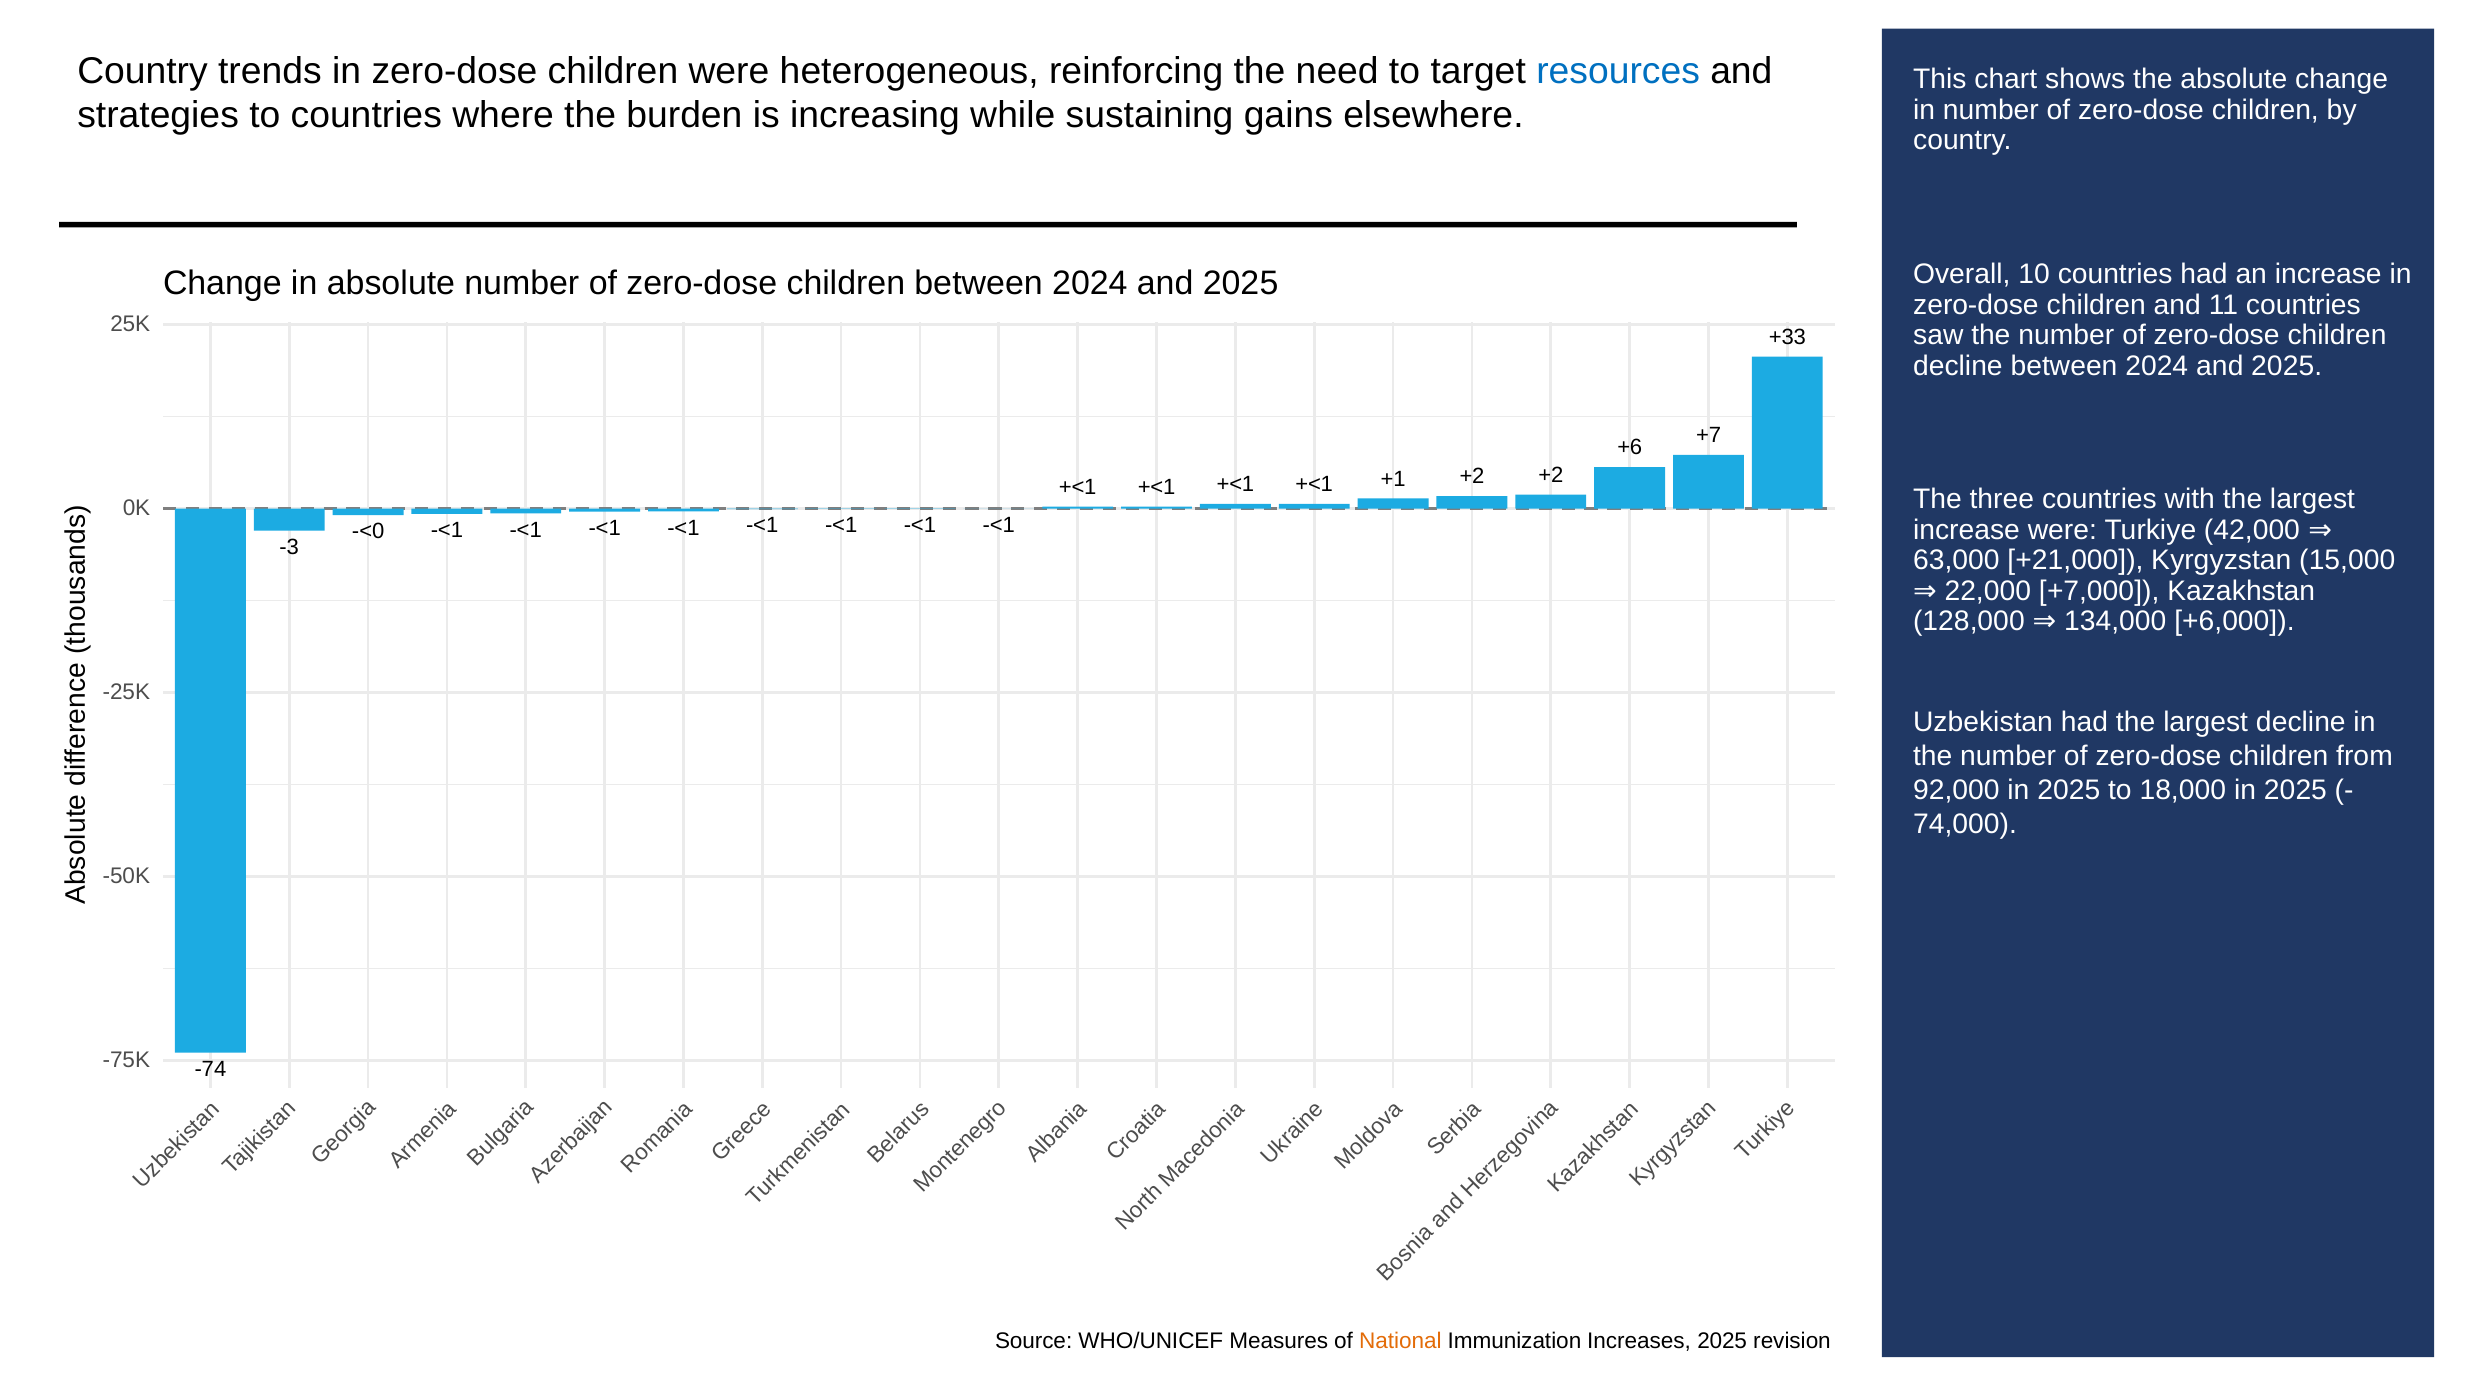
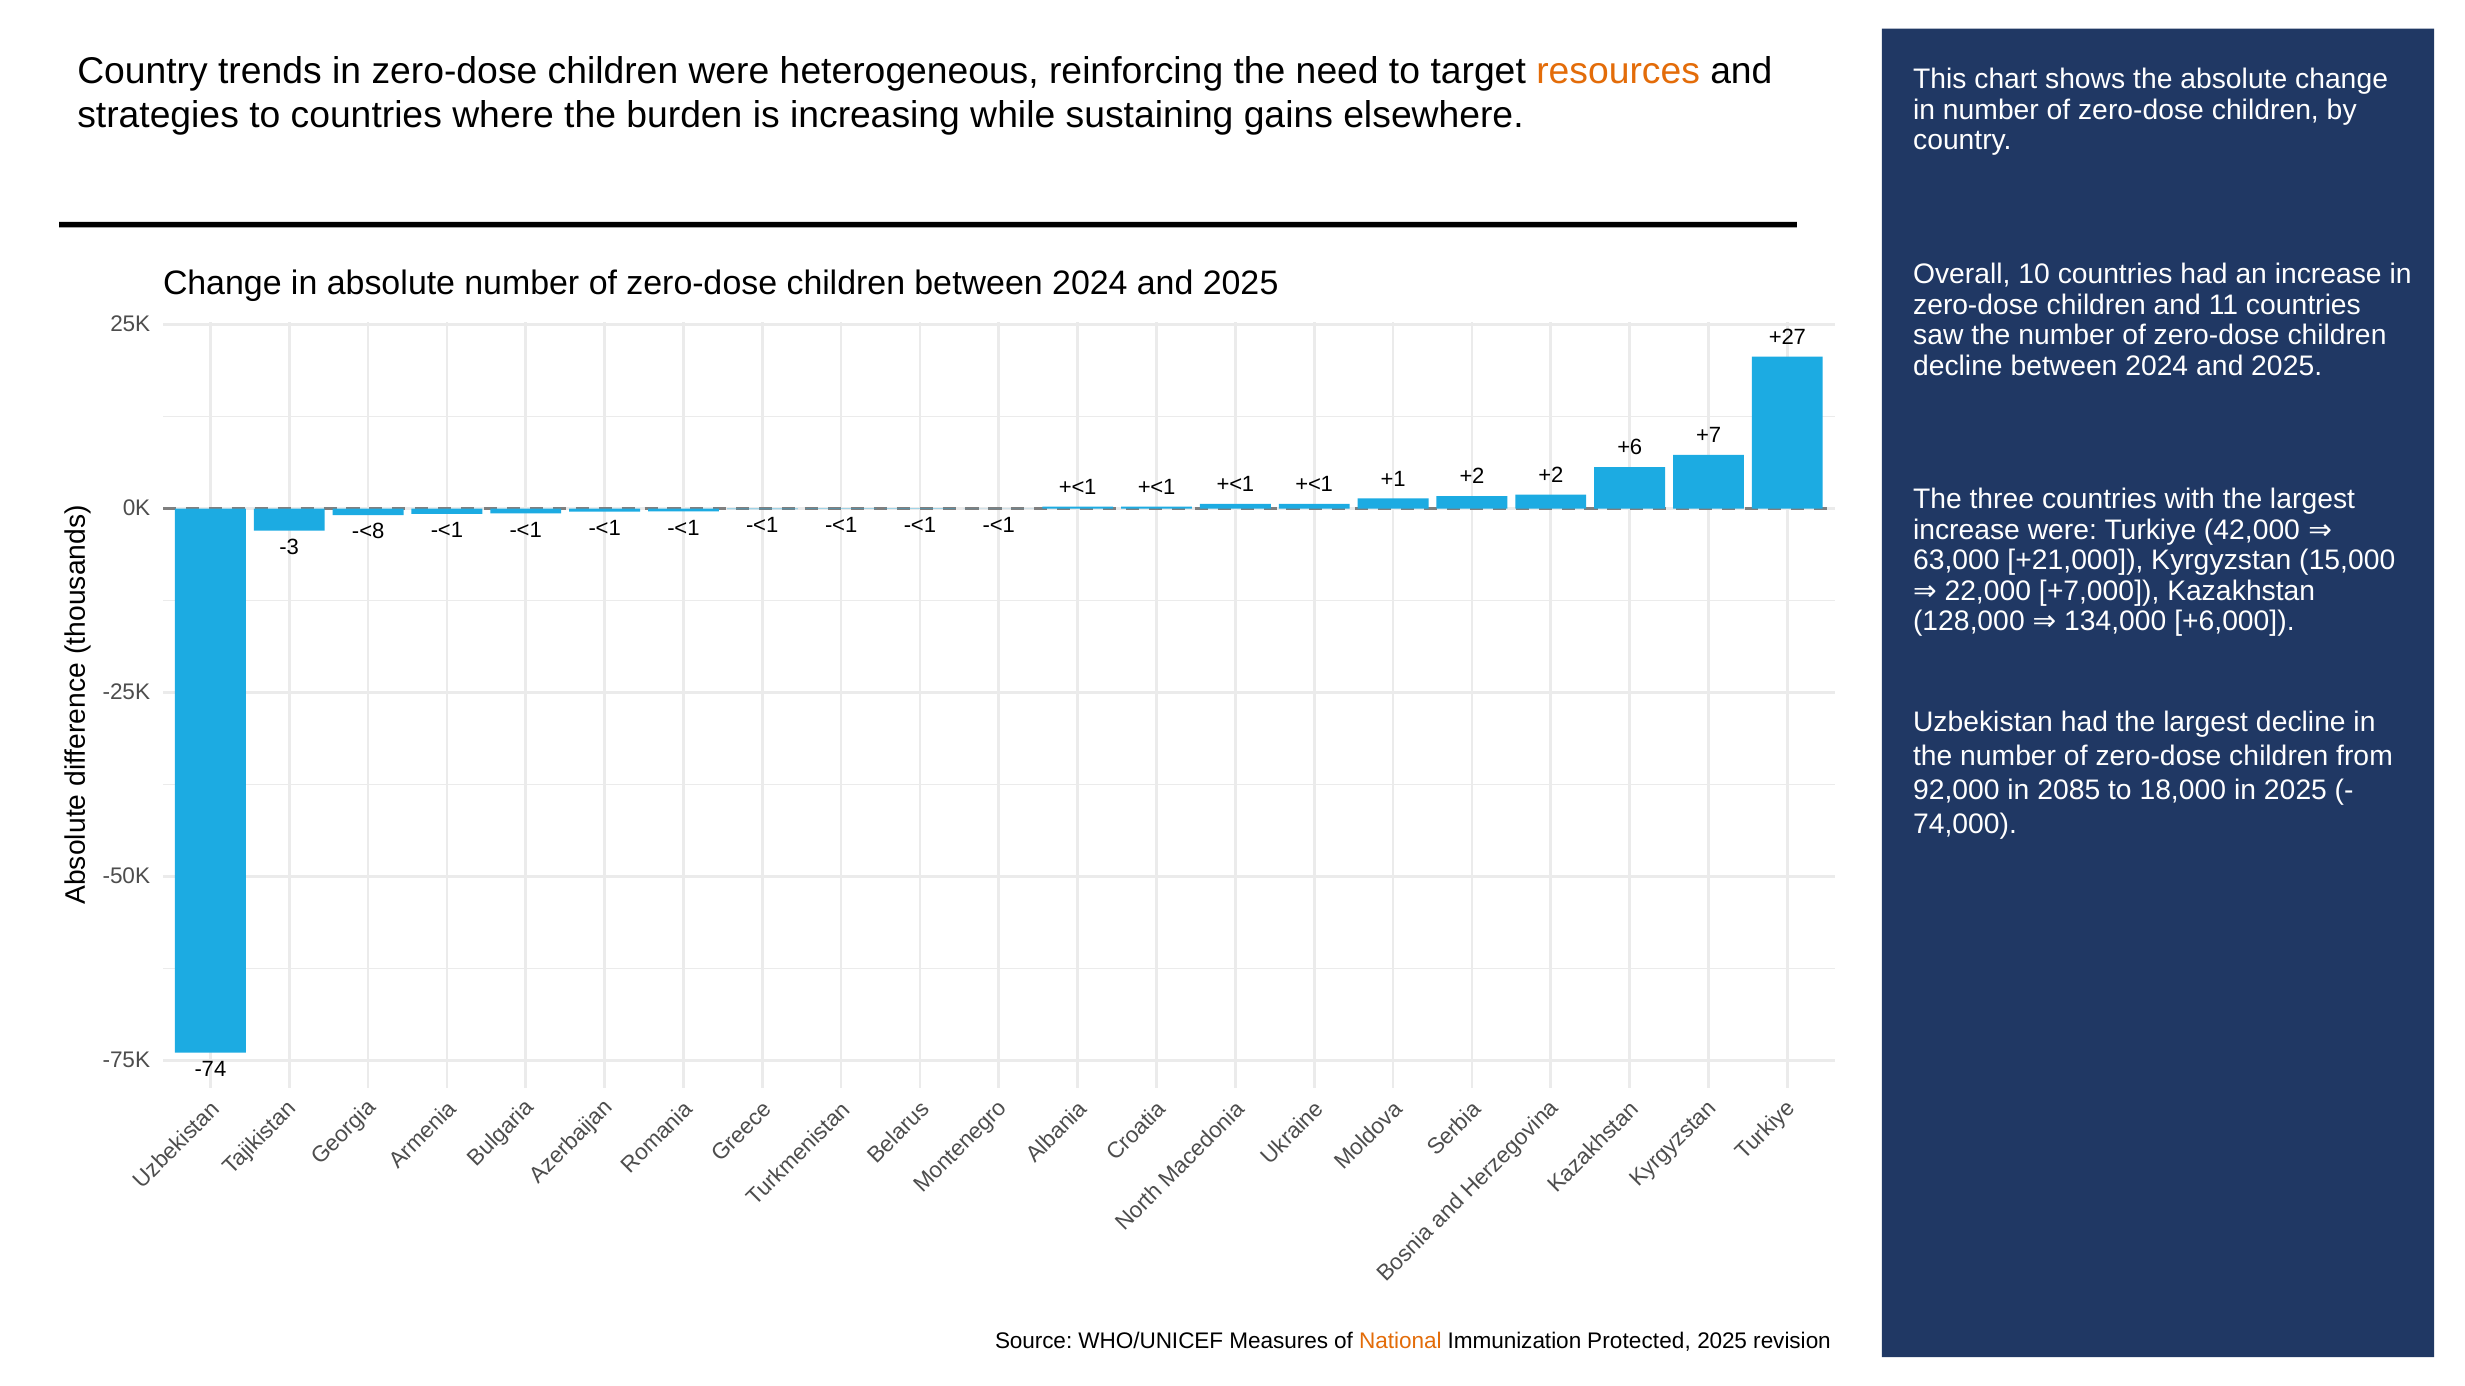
resources colour: blue -> orange
+33: +33 -> +27
-<0: -<0 -> -<8
92,000 in 2025: 2025 -> 2085
Increases: Increases -> Protected
